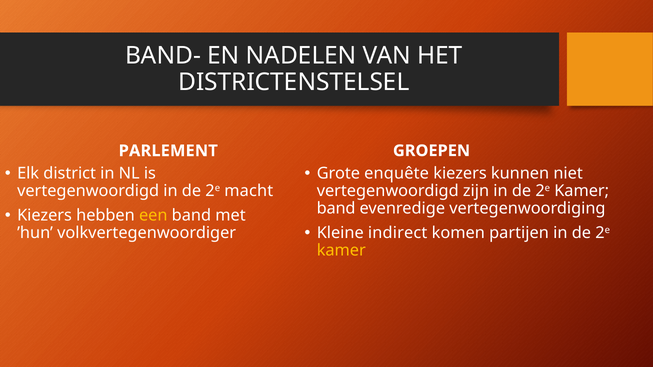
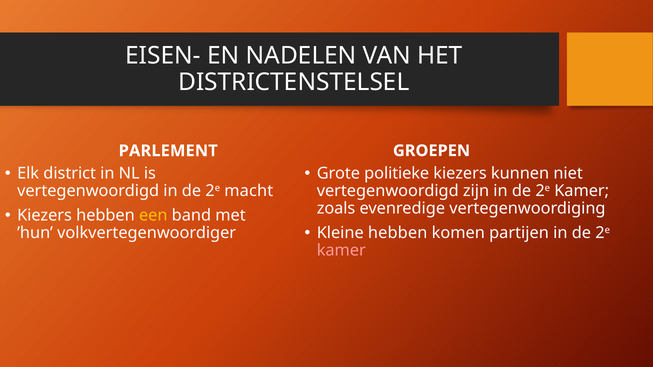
BAND-: BAND- -> EISEN-
enquête: enquête -> politieke
band at (336, 209): band -> zoals
Kleine indirect: indirect -> hebben
kamer at (341, 251) colour: yellow -> pink
